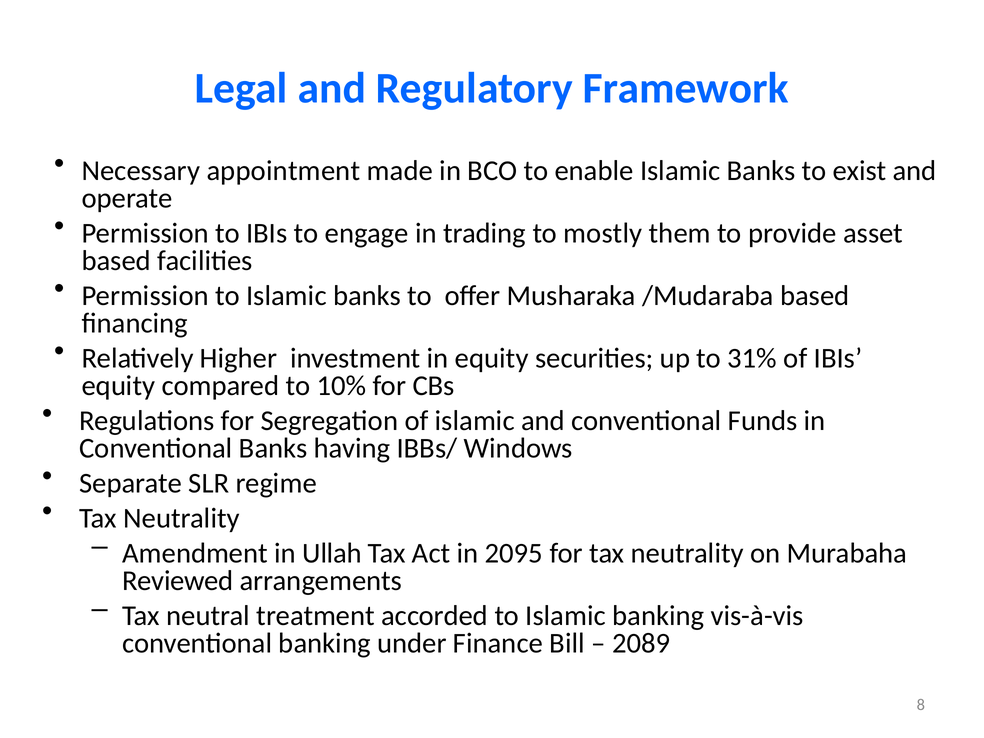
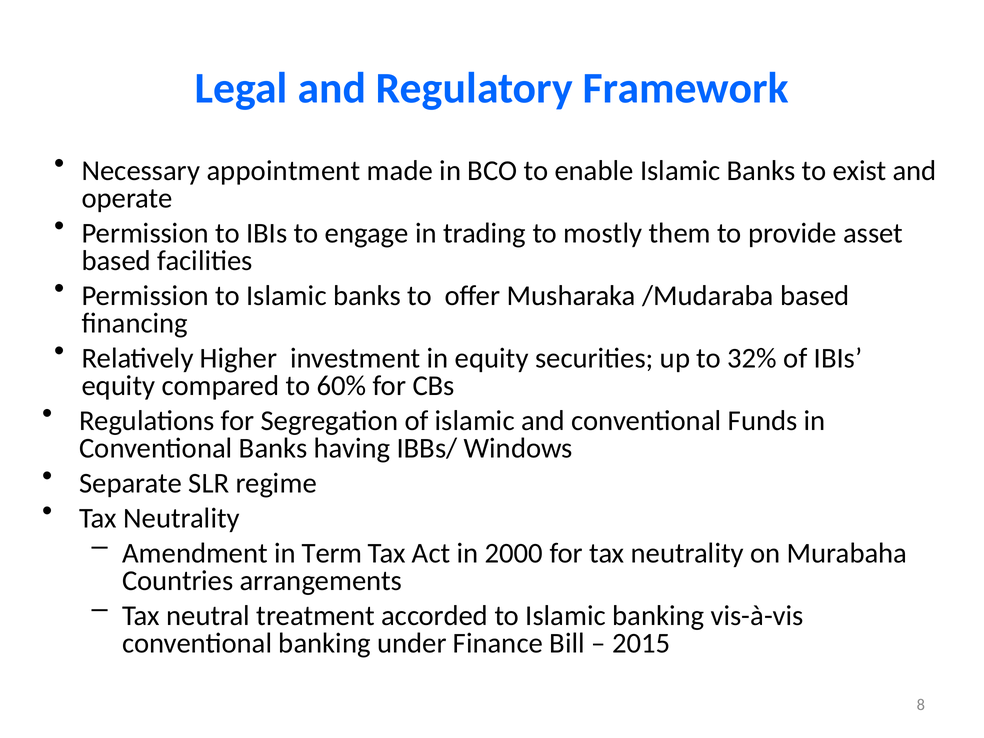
31%: 31% -> 32%
10%: 10% -> 60%
Ullah: Ullah -> Term
2095: 2095 -> 2000
Reviewed: Reviewed -> Countries
2089: 2089 -> 2015
